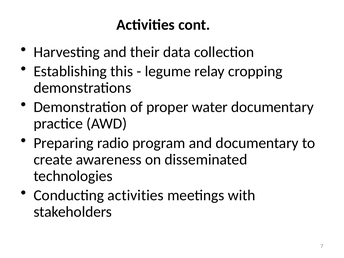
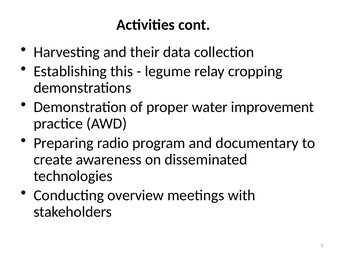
water documentary: documentary -> improvement
Conducting activities: activities -> overview
